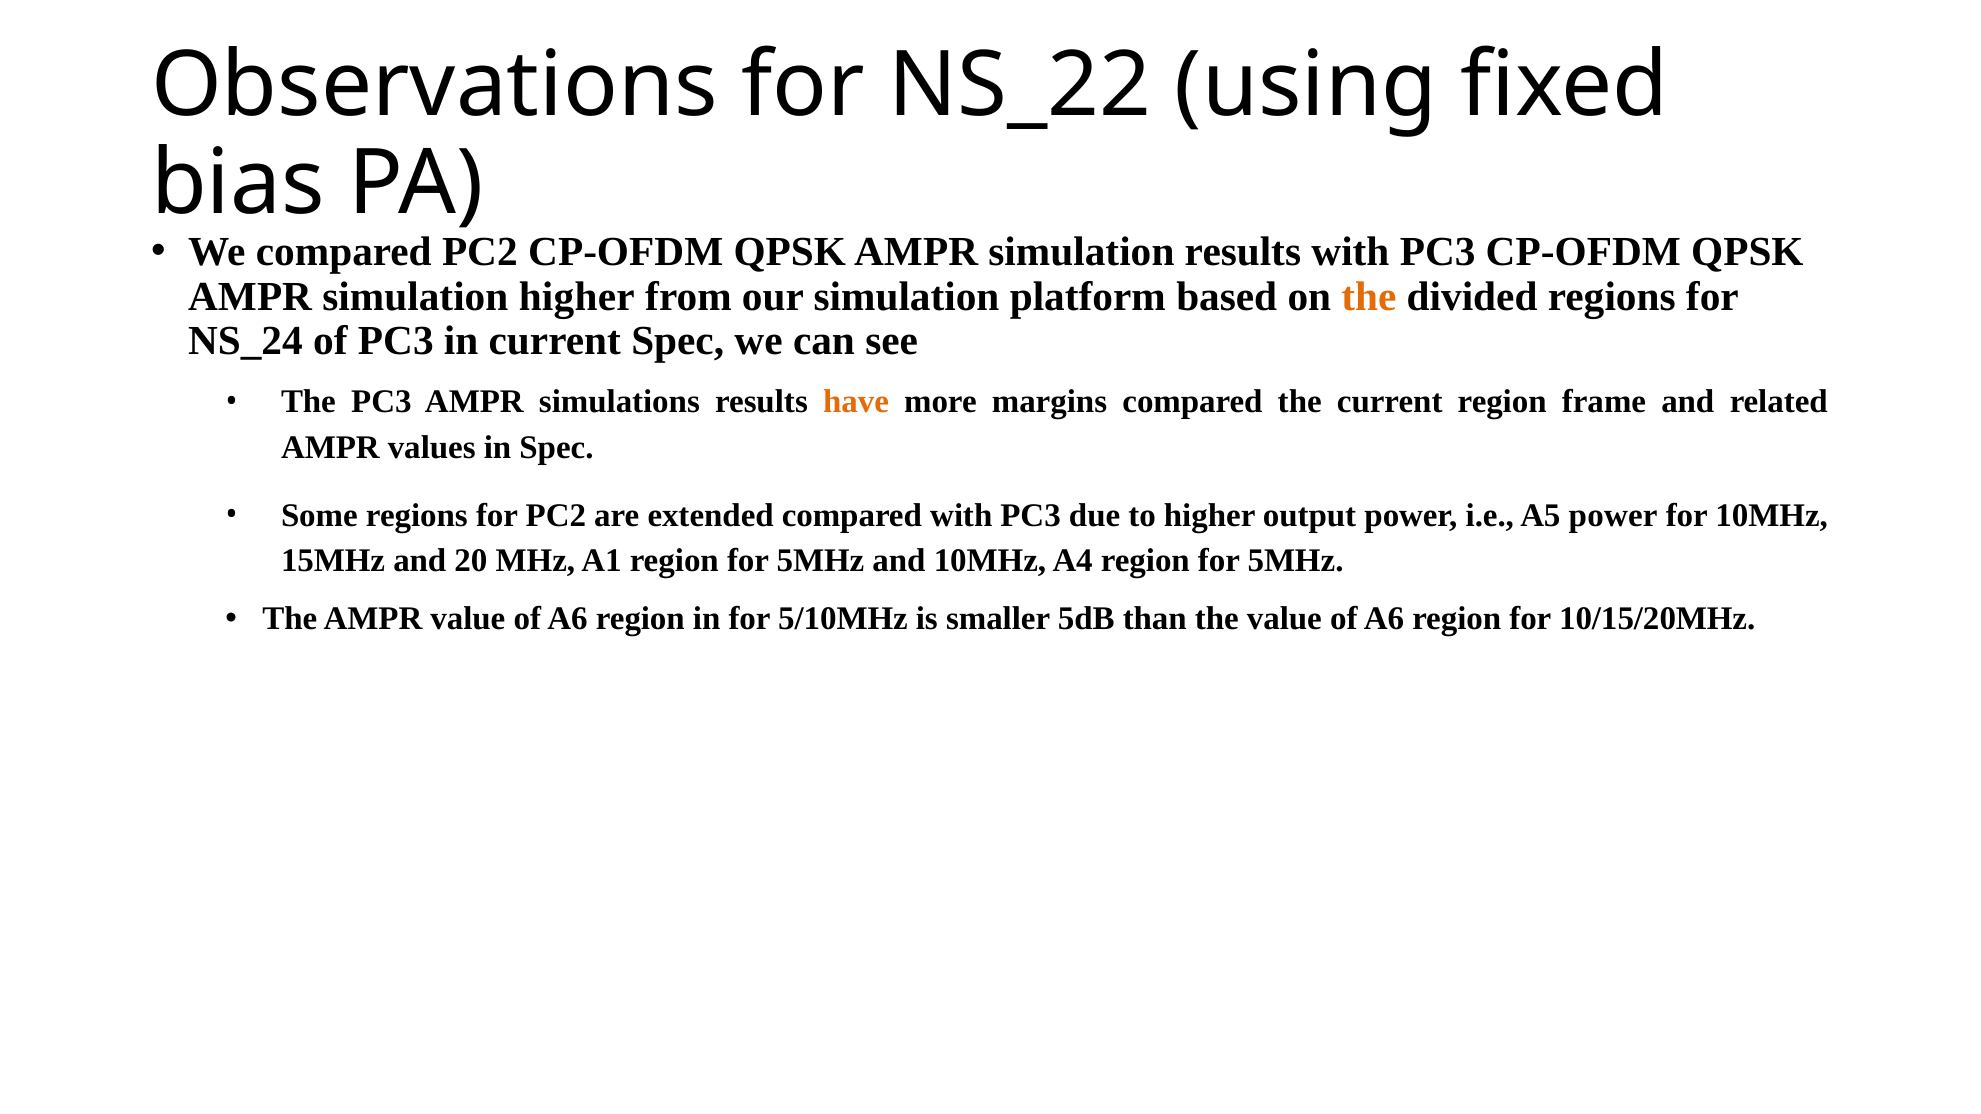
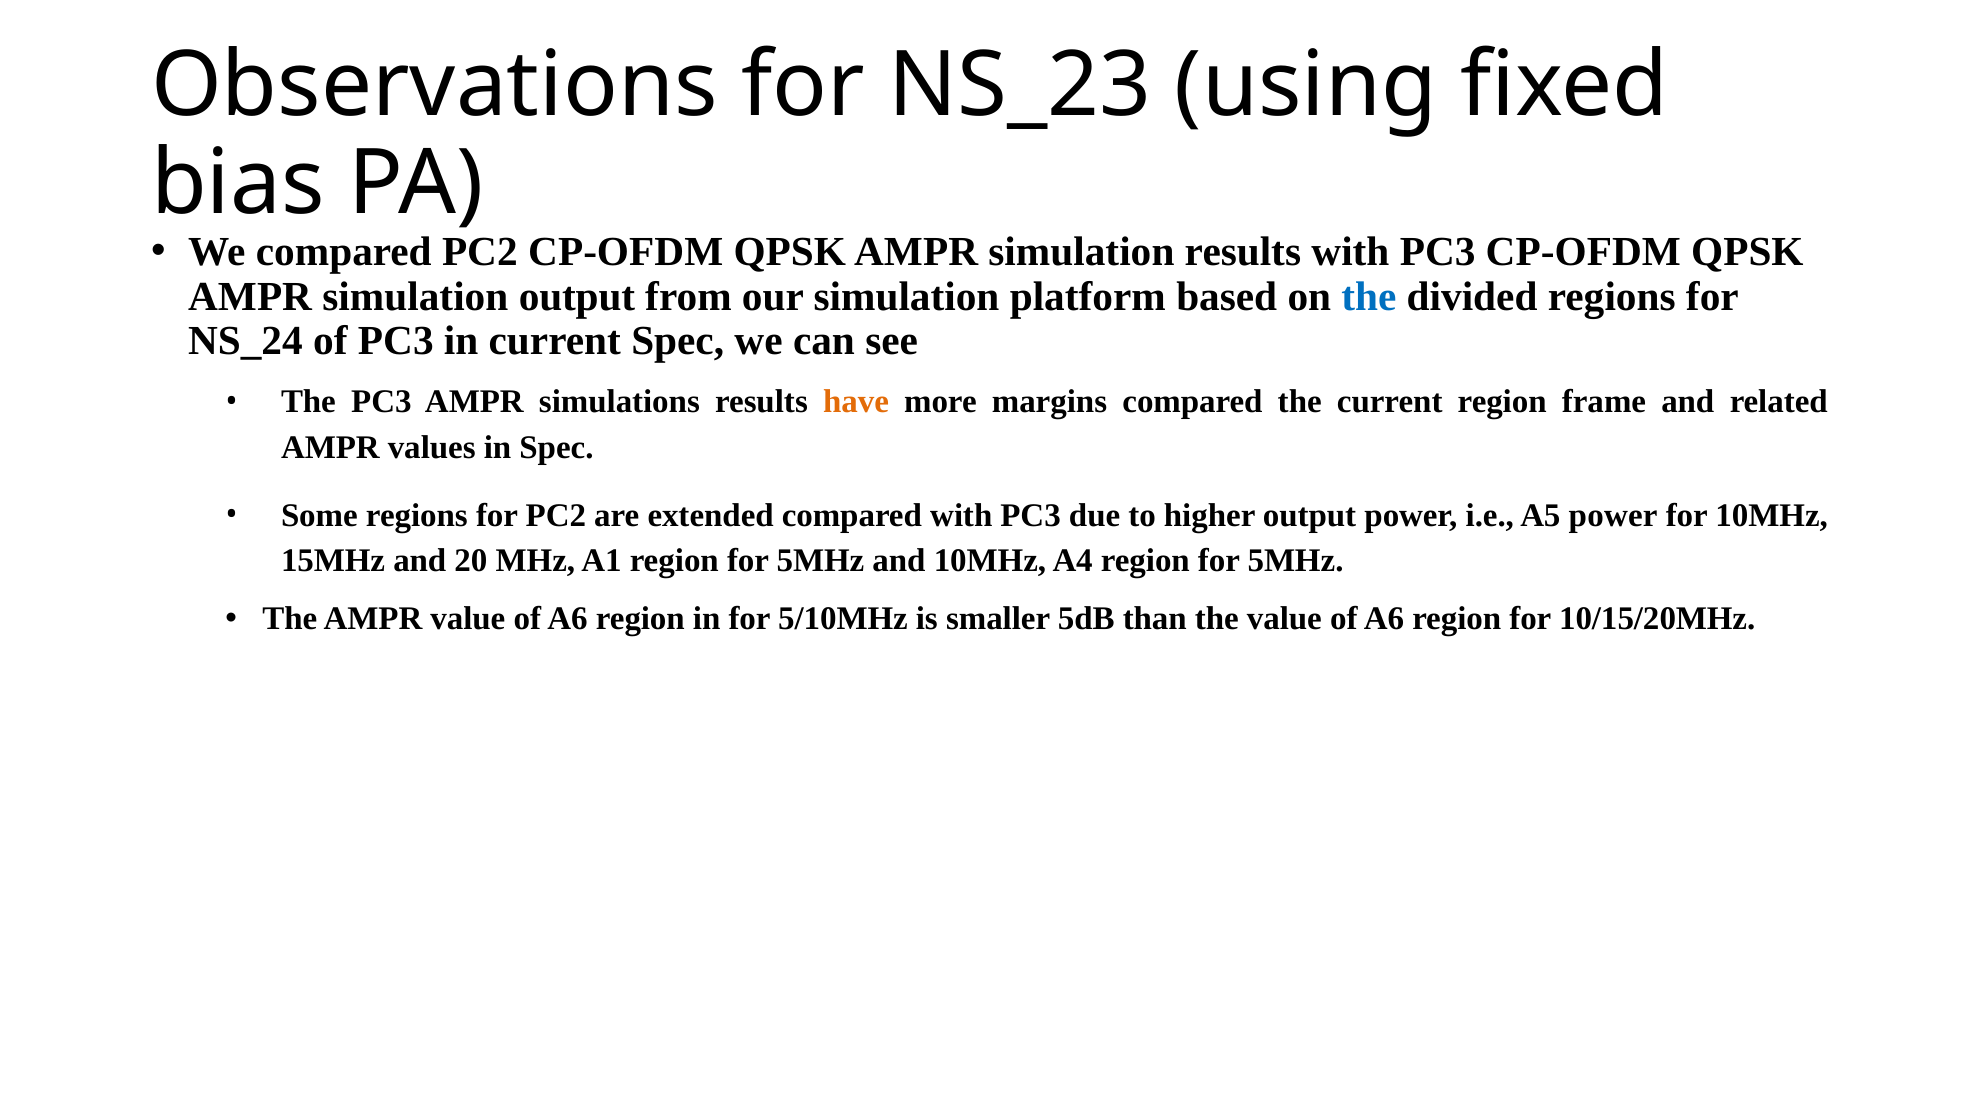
NS_22: NS_22 -> NS_23
simulation higher: higher -> output
the at (1369, 297) colour: orange -> blue
